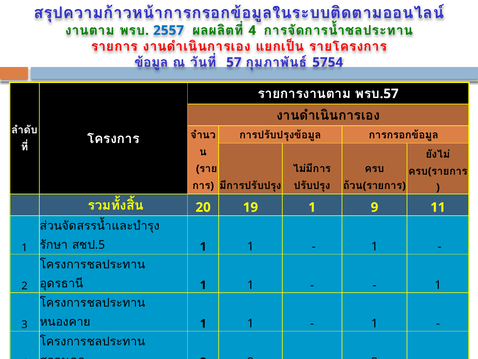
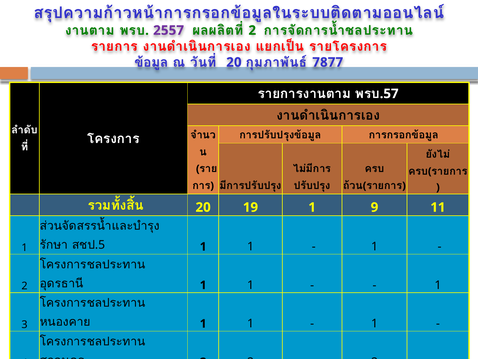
2557 colour: blue -> purple
4 at (252, 30): 4 -> 2
57 at (234, 62): 57 -> 20
5754: 5754 -> 7877
